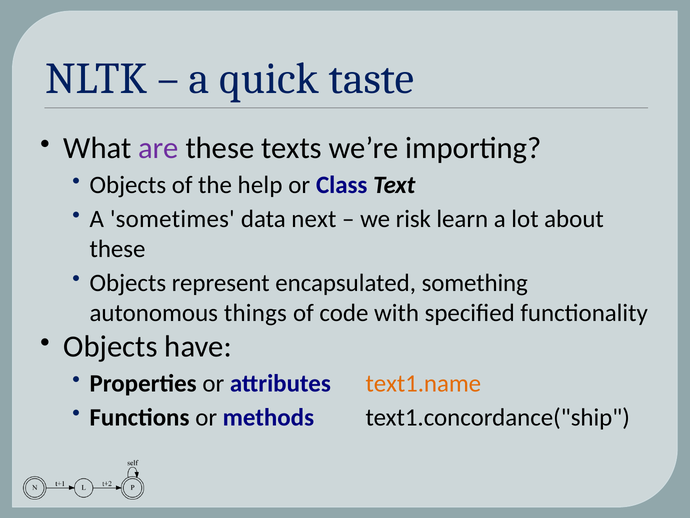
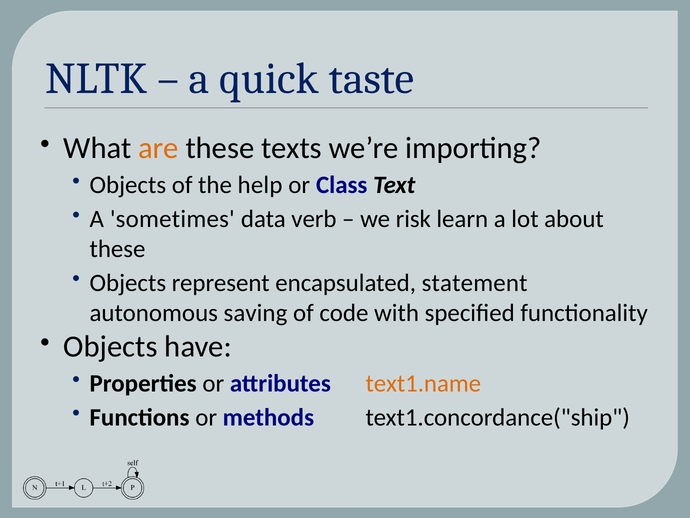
are colour: purple -> orange
next: next -> verb
something: something -> statement
things: things -> saving
